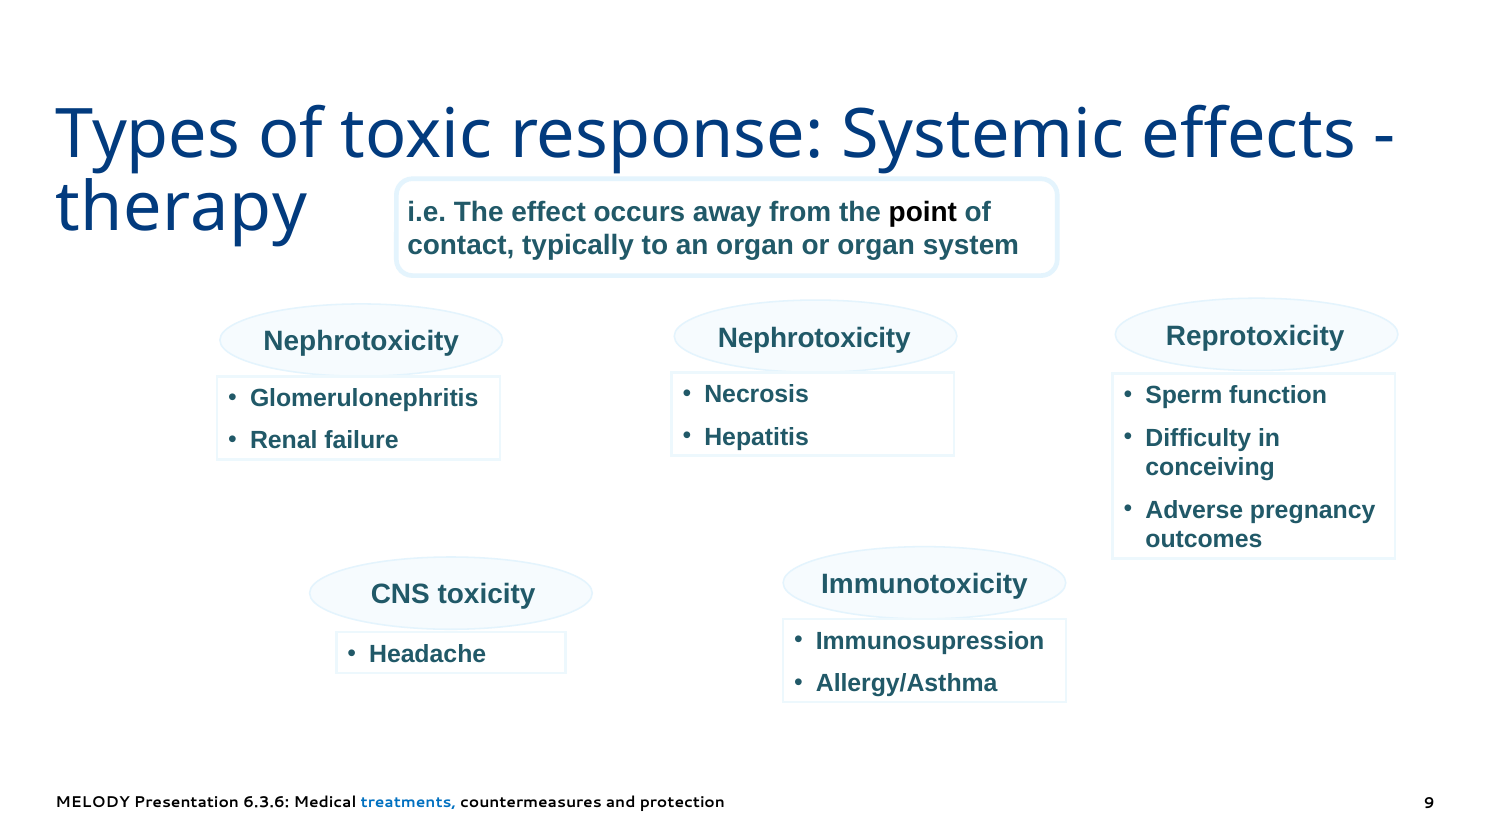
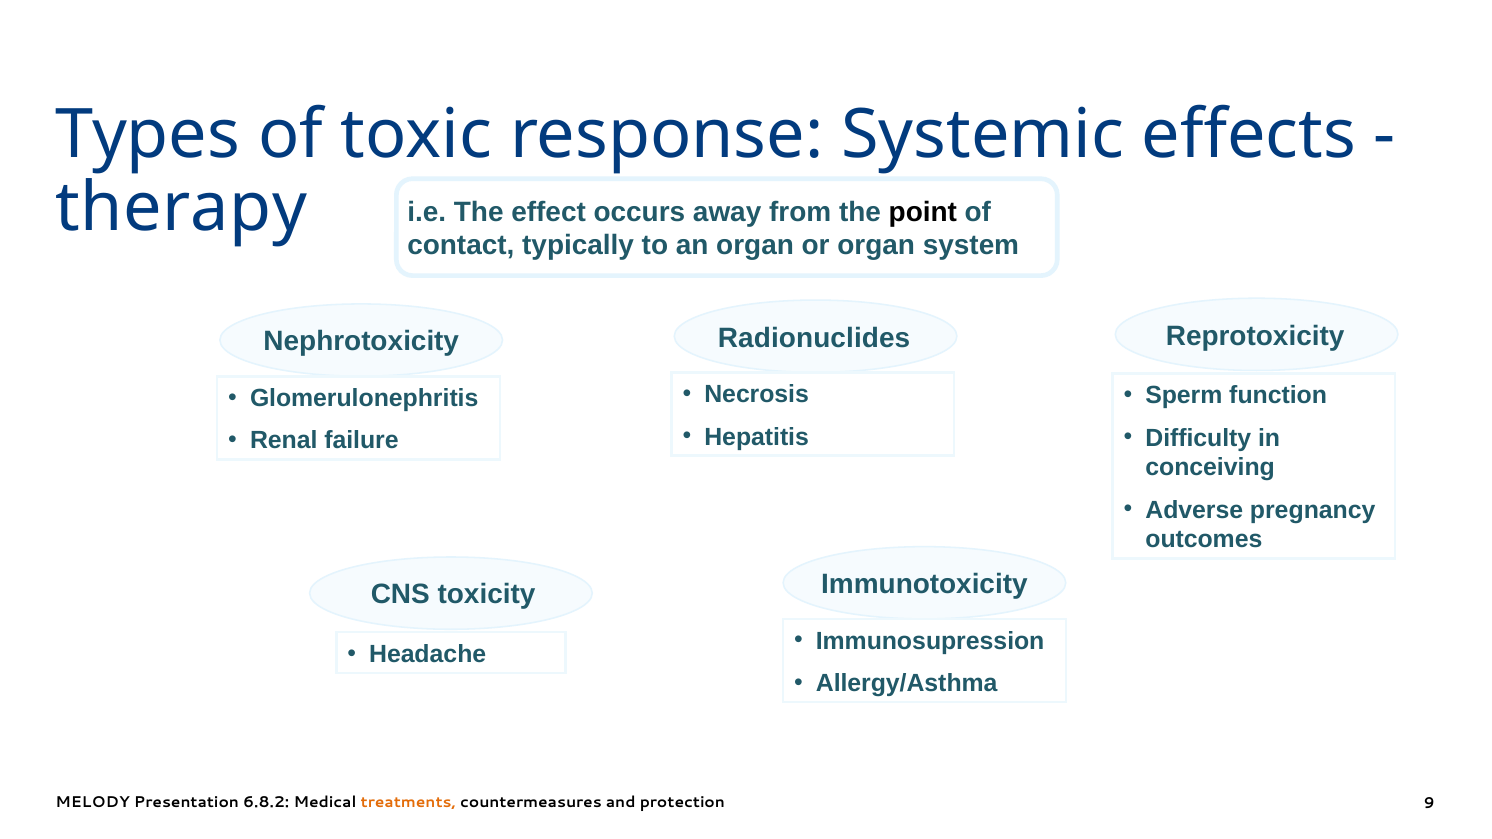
Nephrotoxicity at (814, 338): Nephrotoxicity -> Radionuclides
6.3.6: 6.3.6 -> 6.8.2
treatments colour: blue -> orange
